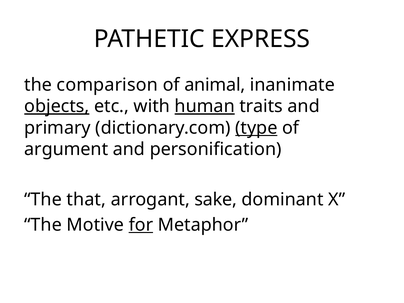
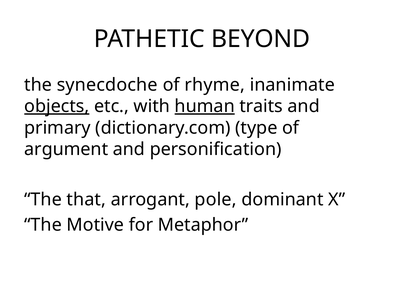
EXPRESS: EXPRESS -> BEYOND
comparison: comparison -> synecdoche
animal: animal -> rhyme
type underline: present -> none
sake: sake -> pole
for underline: present -> none
